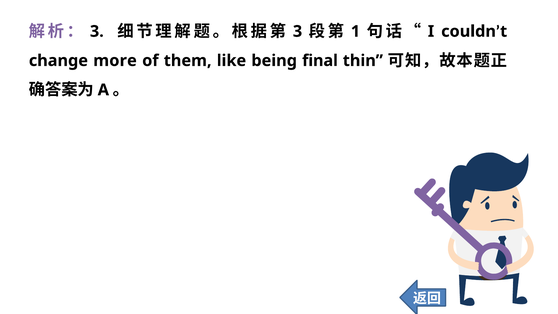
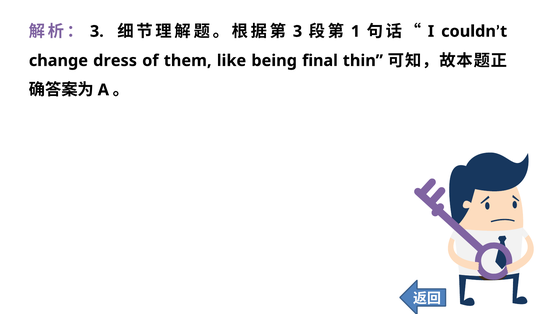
more: more -> dress
